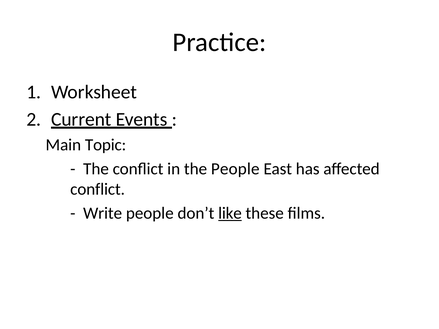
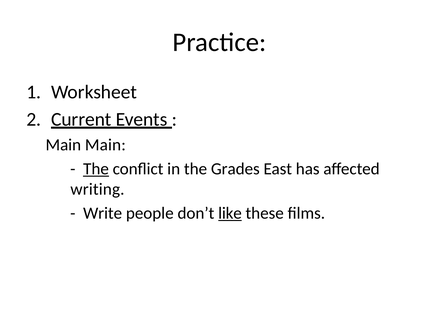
Main Topic: Topic -> Main
The at (96, 169) underline: none -> present
the People: People -> Grades
conflict at (98, 189): conflict -> writing
